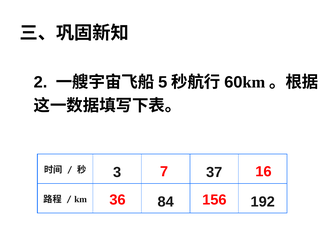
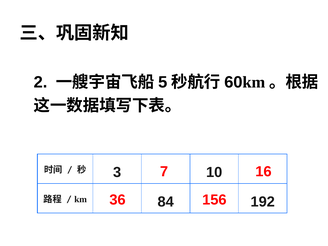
37: 37 -> 10
